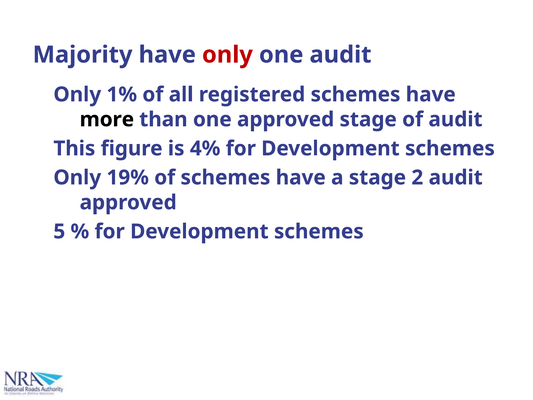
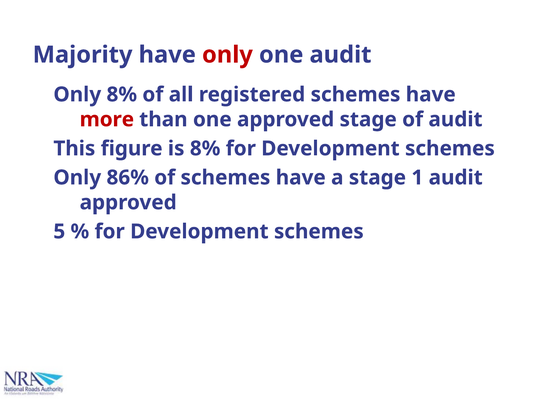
Only 1%: 1% -> 8%
more colour: black -> red
is 4%: 4% -> 8%
19%: 19% -> 86%
2: 2 -> 1
